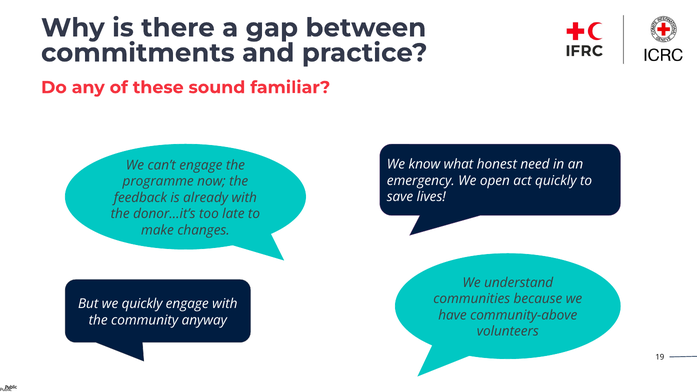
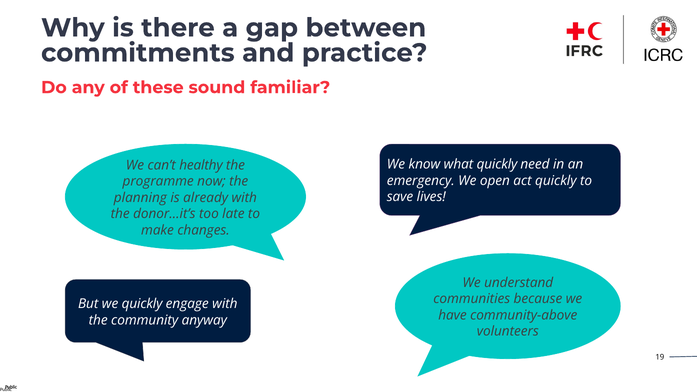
what honest: honest -> quickly
can’t engage: engage -> healthy
feedback: feedback -> planning
